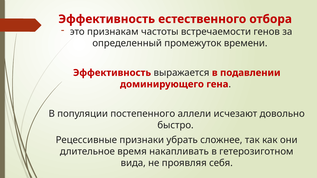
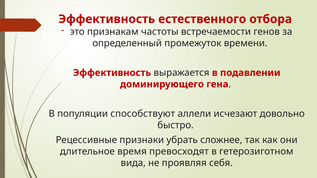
постепенного: постепенного -> способствуют
накапливать: накапливать -> превосходят
